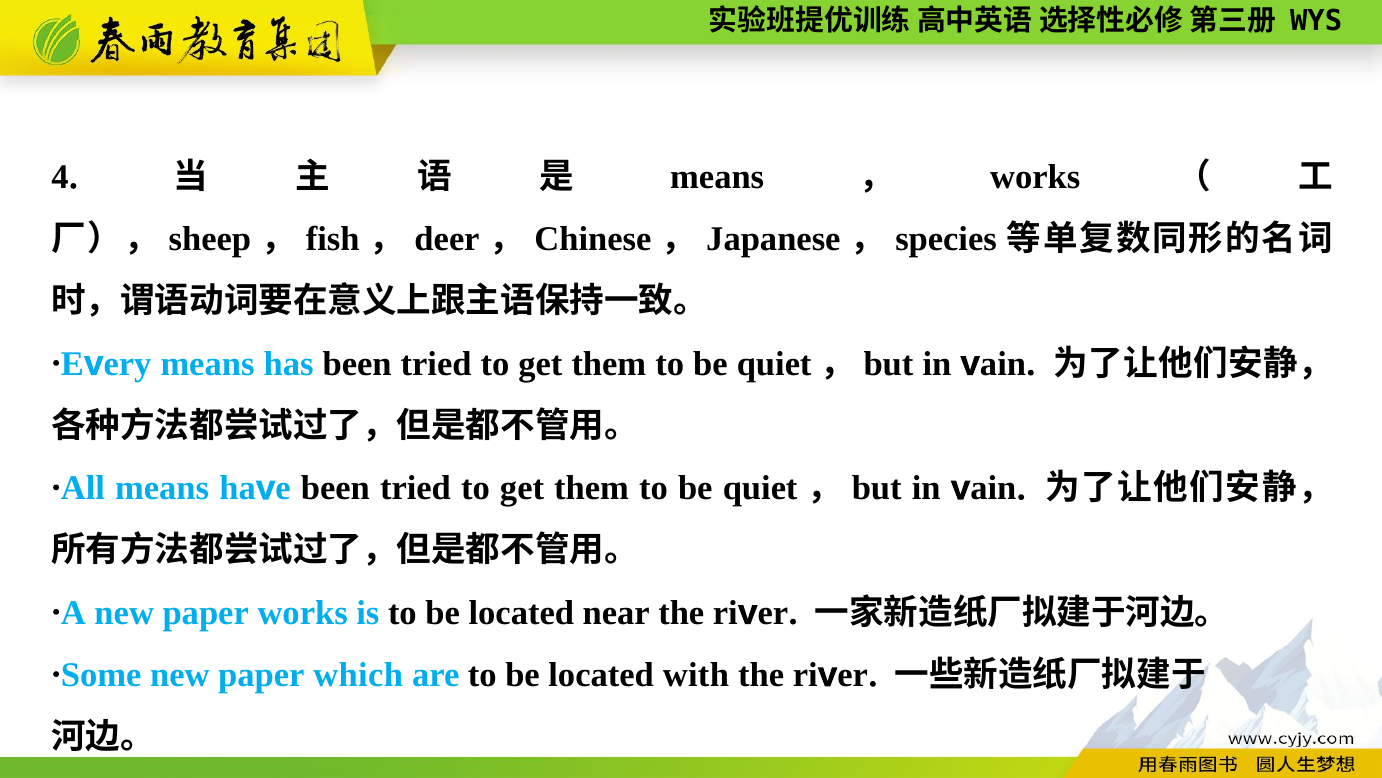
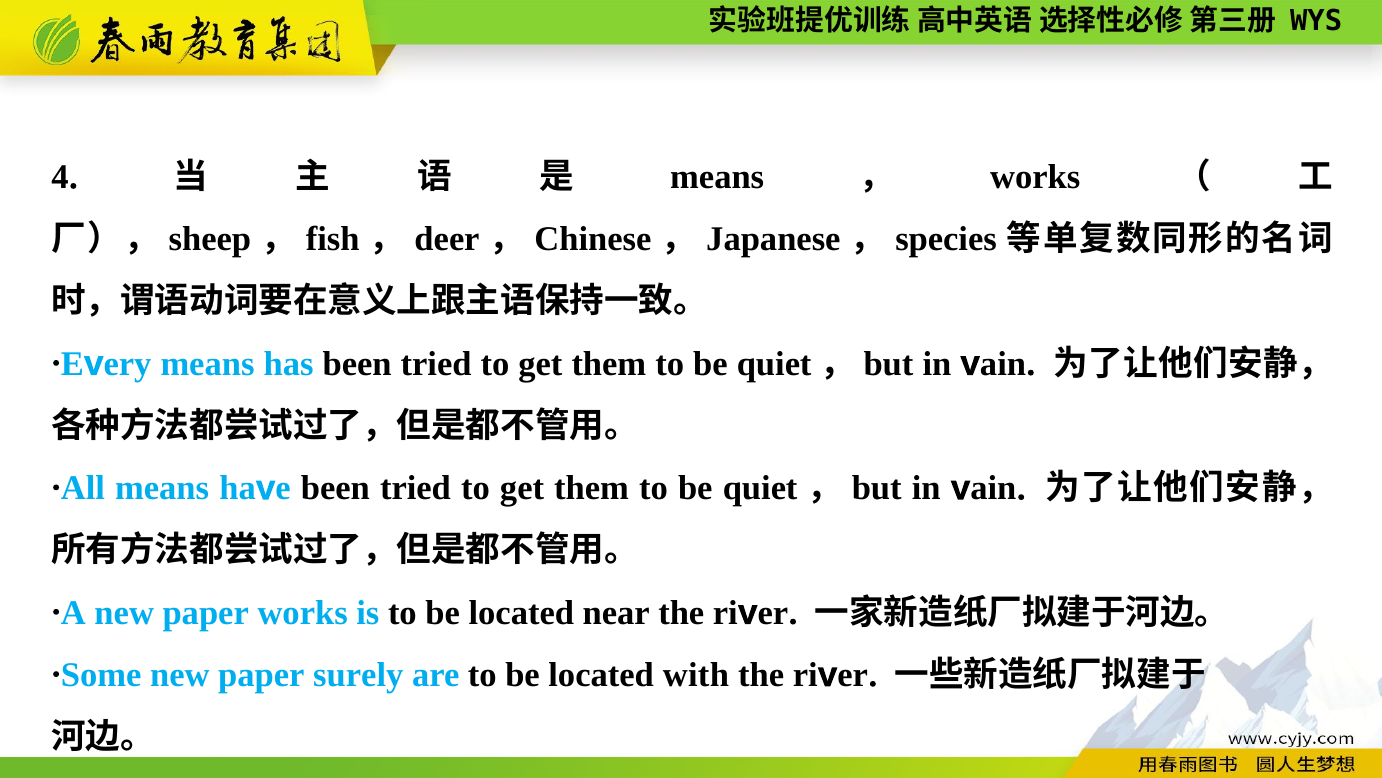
which: which -> surely
